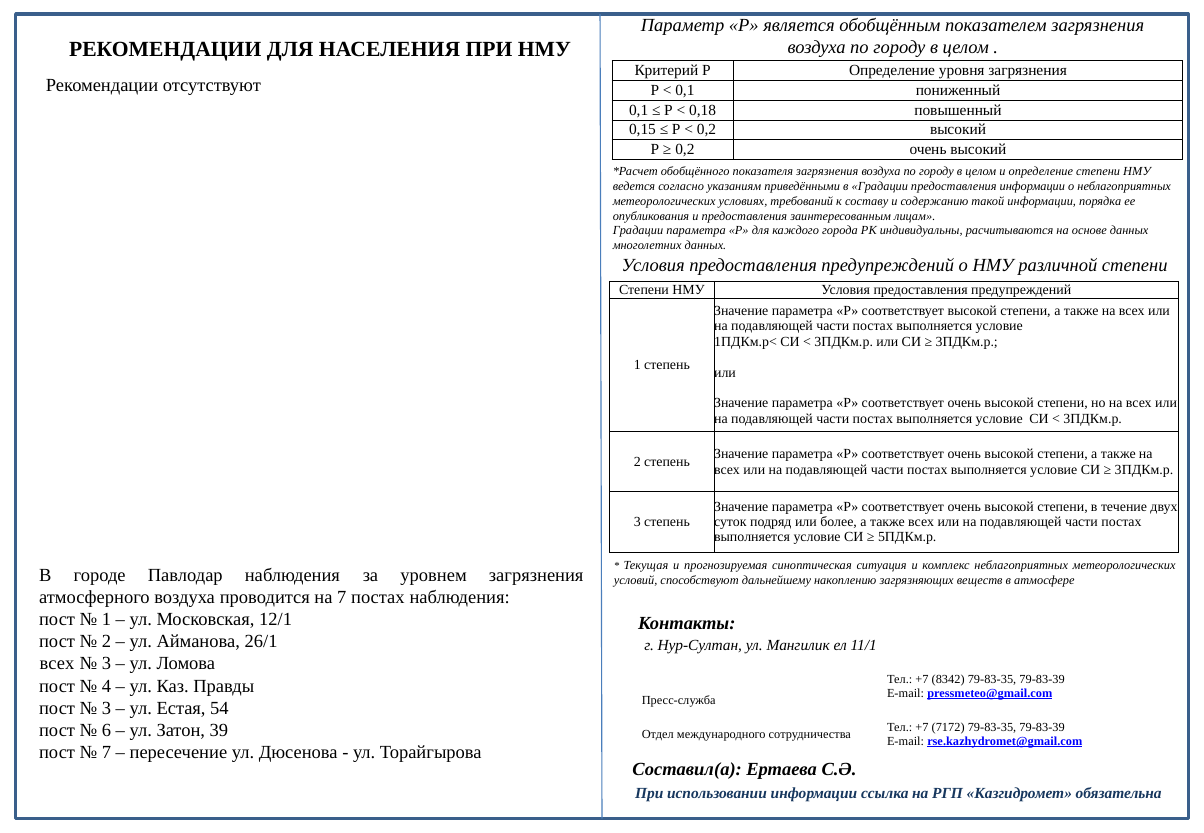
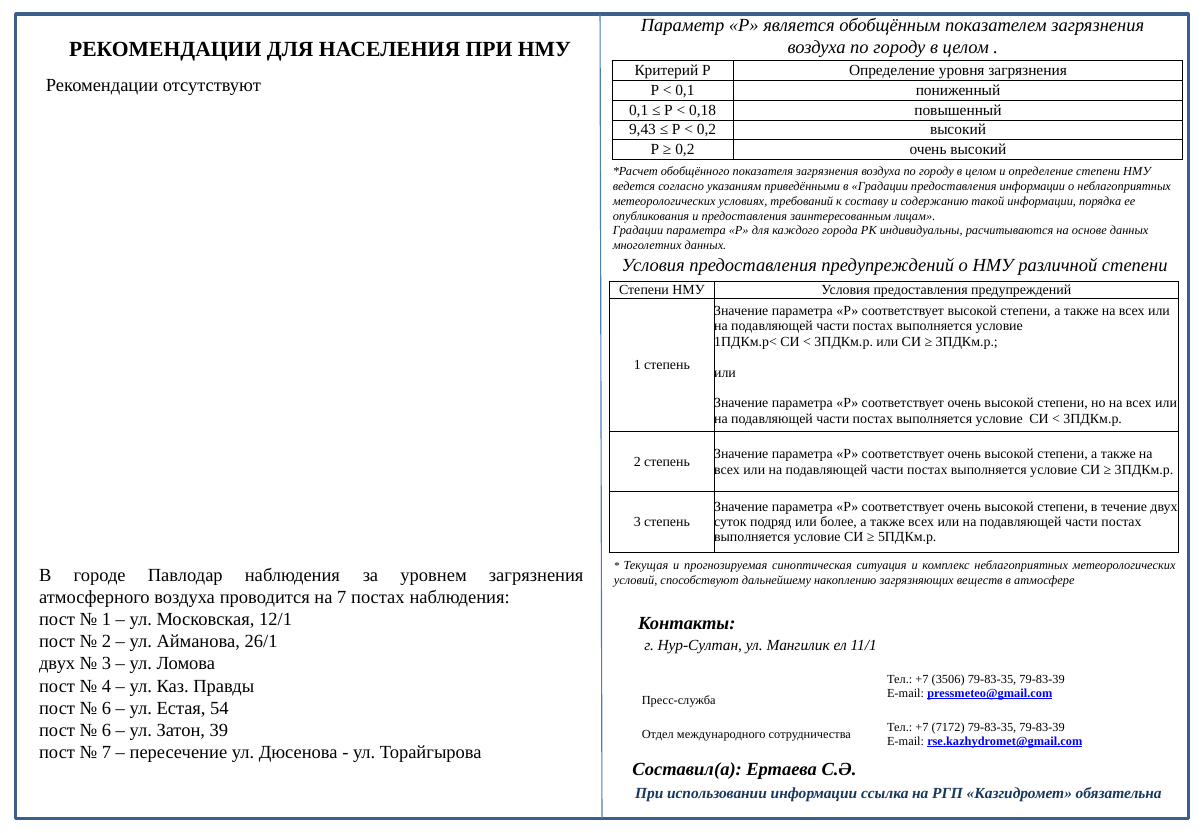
0,15: 0,15 -> 9,43
всех at (57, 664): всех -> двух
8342: 8342 -> 3506
3 at (106, 709): 3 -> 6
